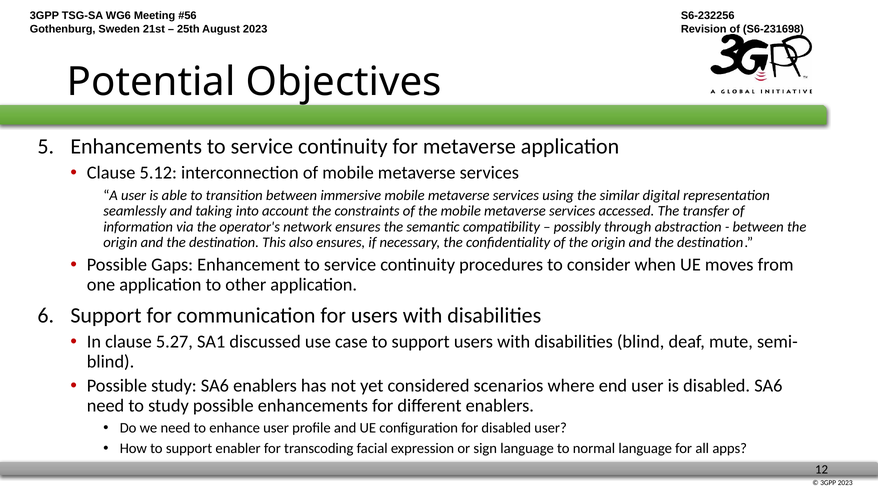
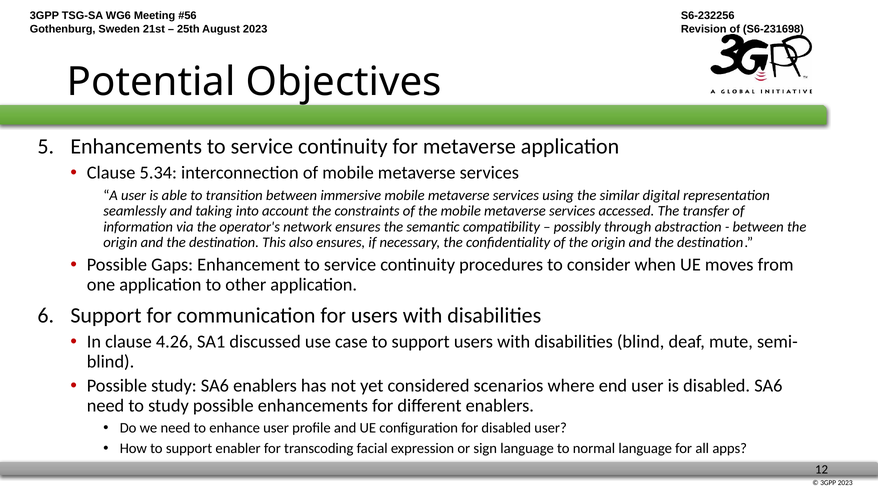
5.12: 5.12 -> 5.34
5.27: 5.27 -> 4.26
